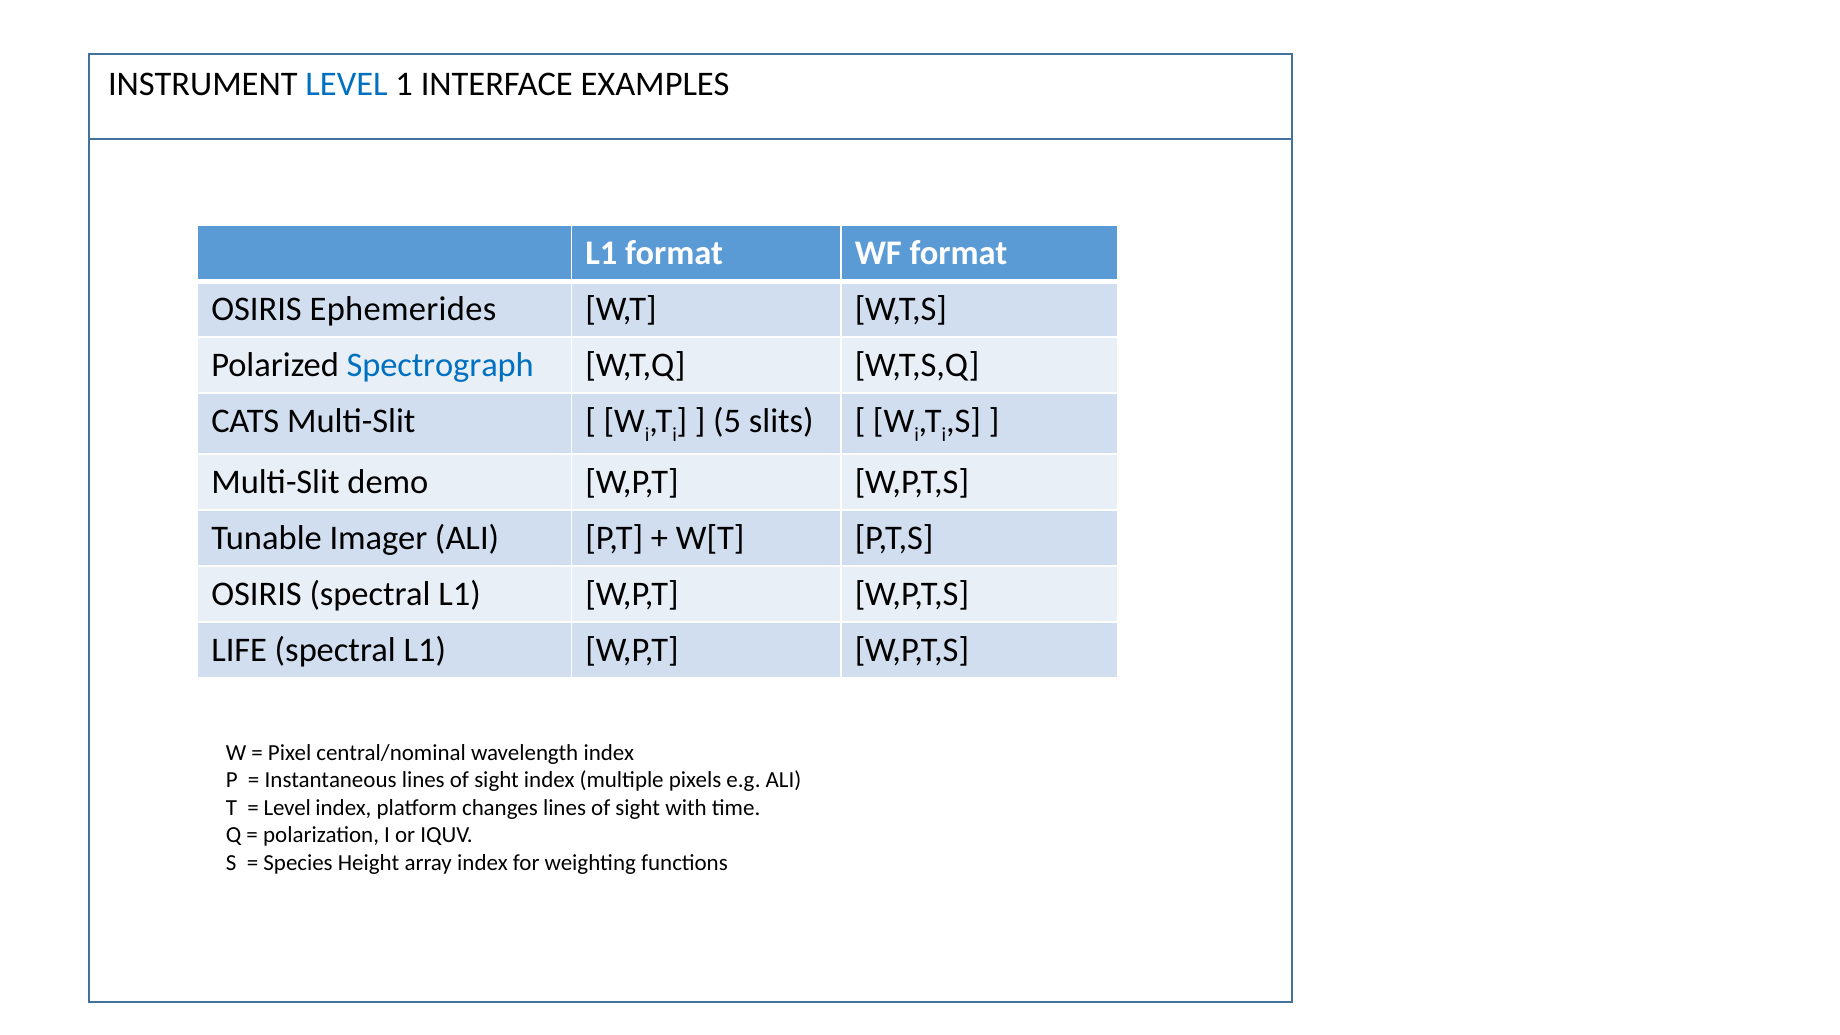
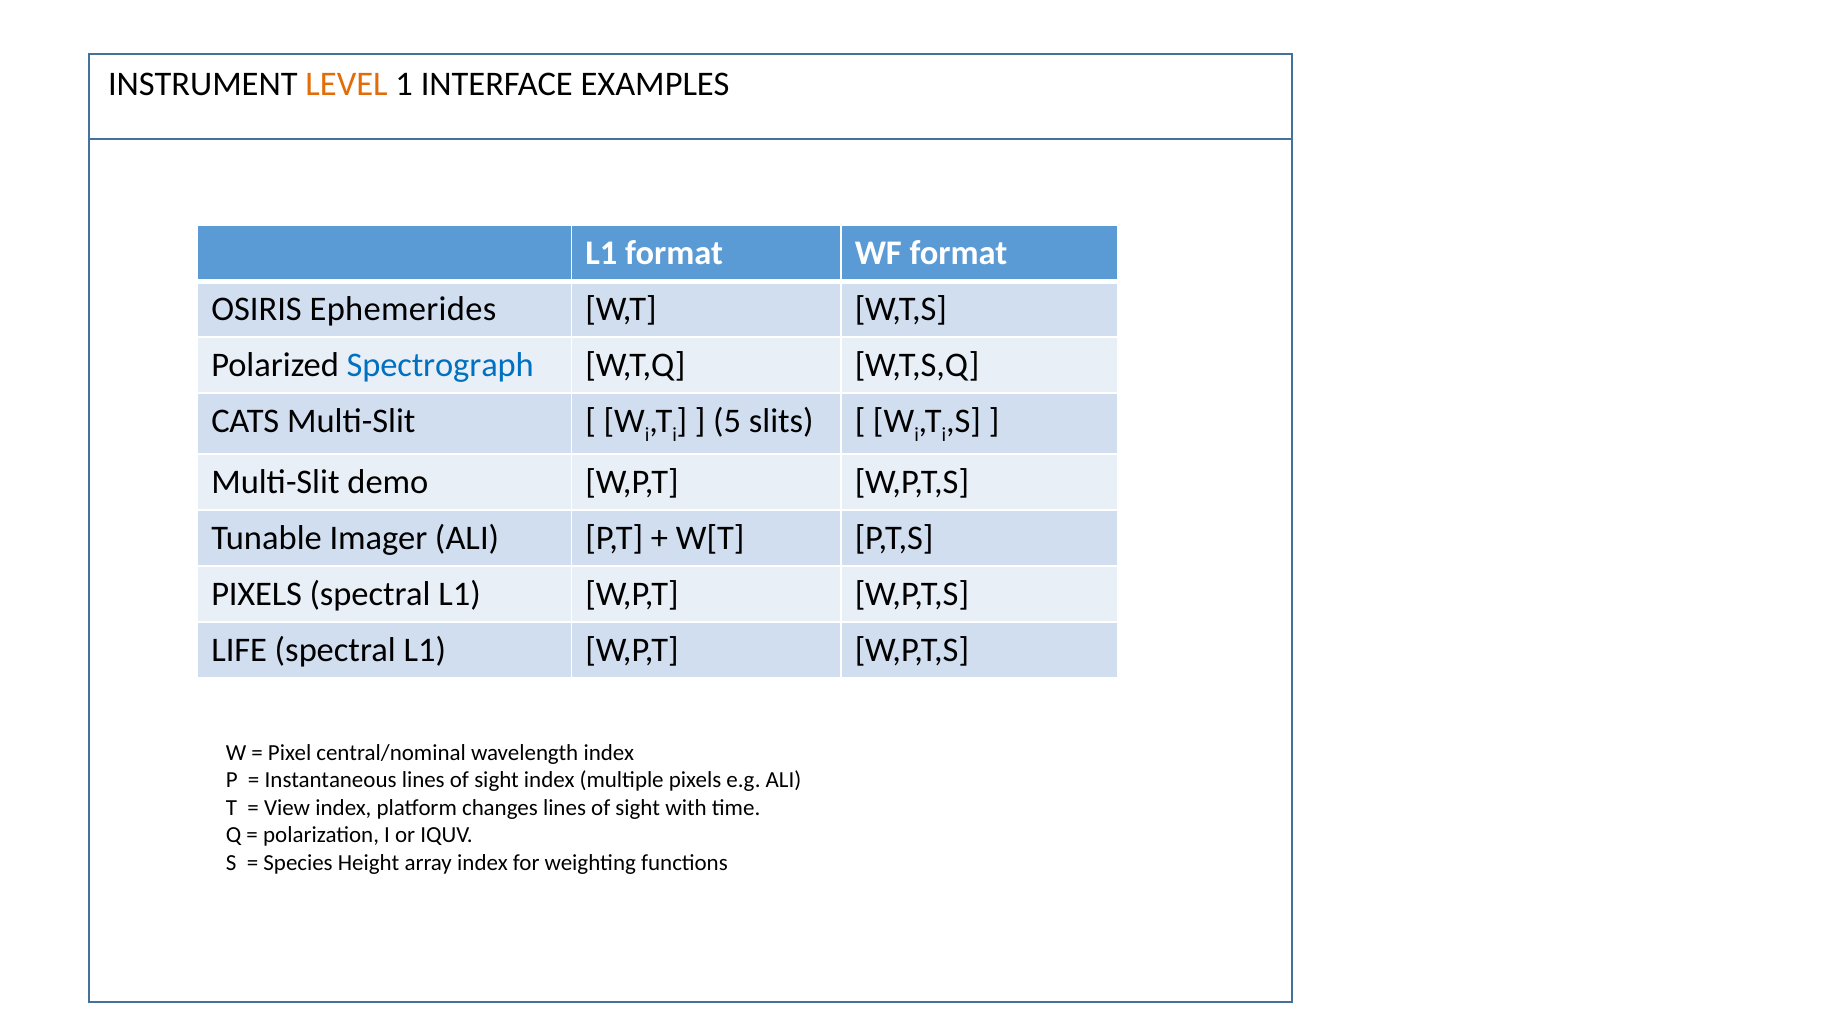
LEVEL at (347, 84) colour: blue -> orange
OSIRIS at (257, 594): OSIRIS -> PIXELS
Level at (287, 808): Level -> View
